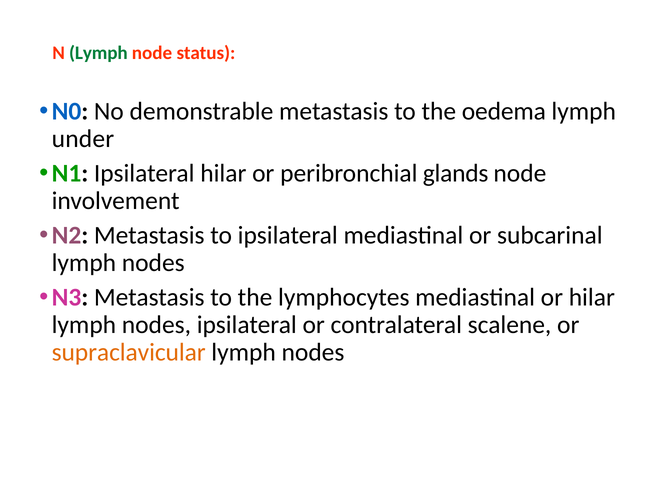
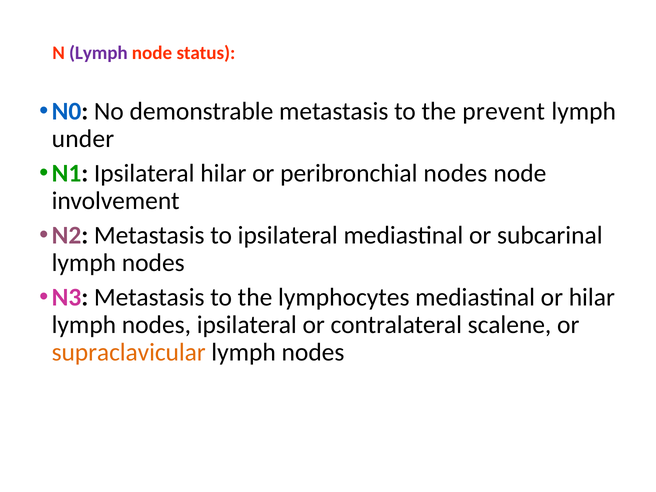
Lymph at (98, 53) colour: green -> purple
oedema: oedema -> prevent
peribronchial glands: glands -> nodes
